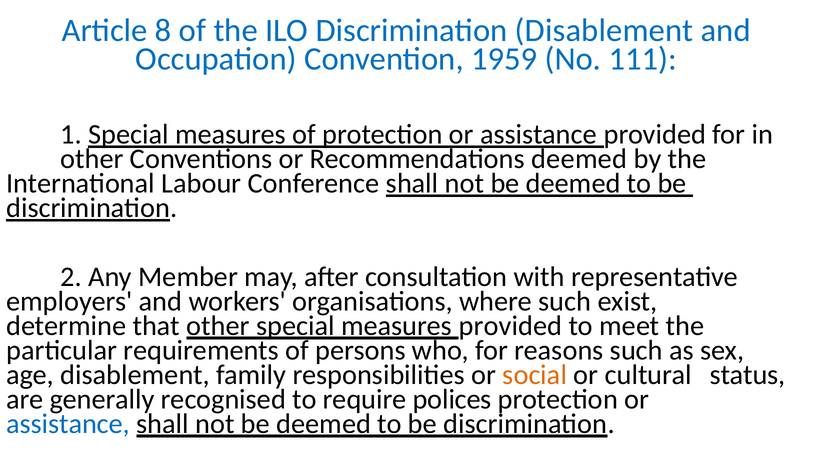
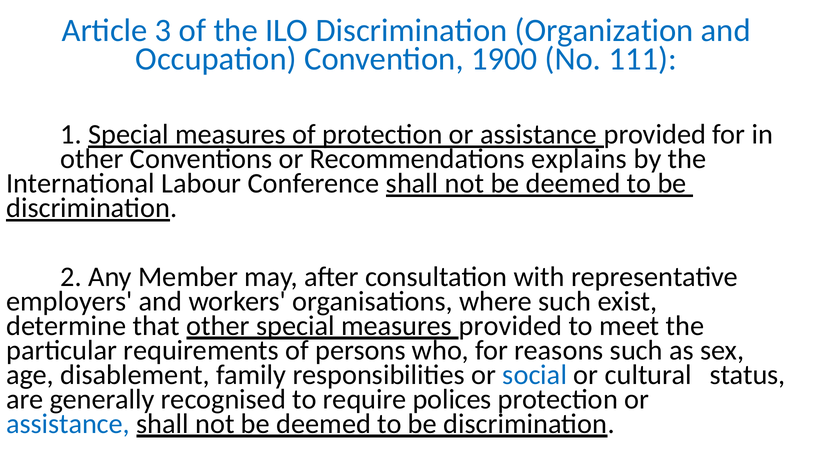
8: 8 -> 3
Discrimination Disablement: Disablement -> Organization
1959: 1959 -> 1900
Recommendations deemed: deemed -> explains
social colour: orange -> blue
